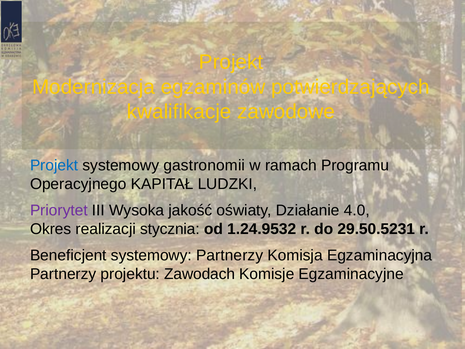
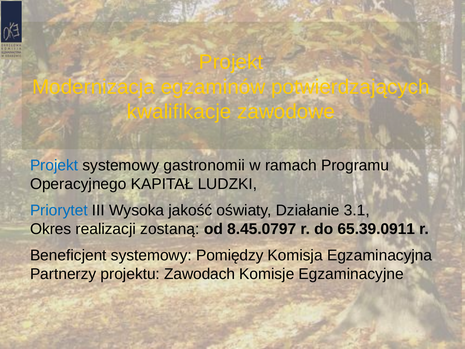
Priorytet colour: purple -> blue
4.0: 4.0 -> 3.1
stycznia: stycznia -> zostaną
1.24.9532: 1.24.9532 -> 8.45.0797
29.50.5231: 29.50.5231 -> 65.39.0911
systemowy Partnerzy: Partnerzy -> Pomiędzy
